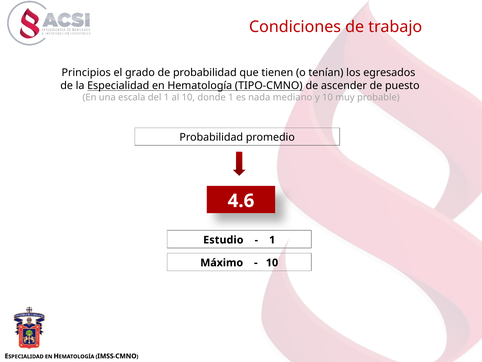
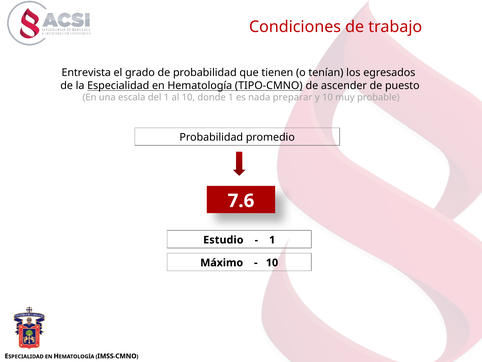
Principios: Principios -> Entrevista
mediano: mediano -> preparar
4.6: 4.6 -> 7.6
